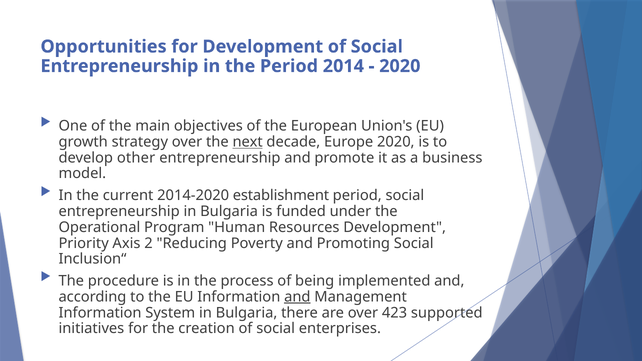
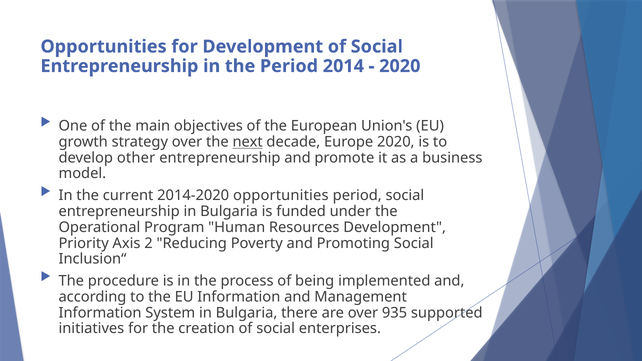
2014-2020 establishment: establishment -> opportunities
and at (297, 297) underline: present -> none
423: 423 -> 935
